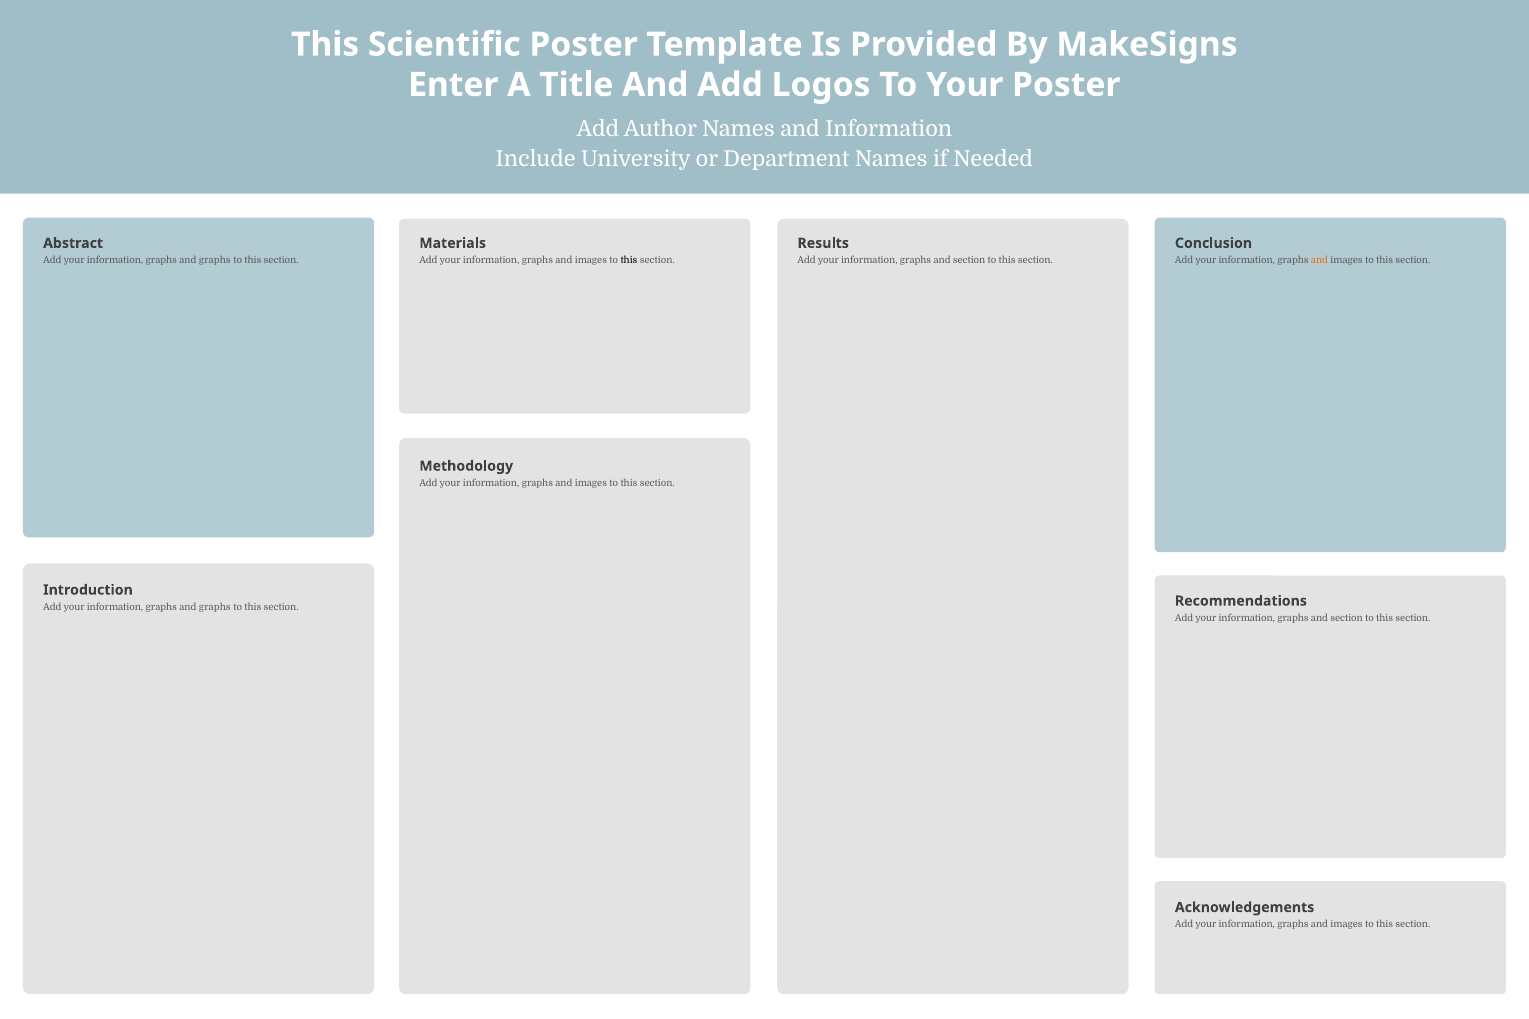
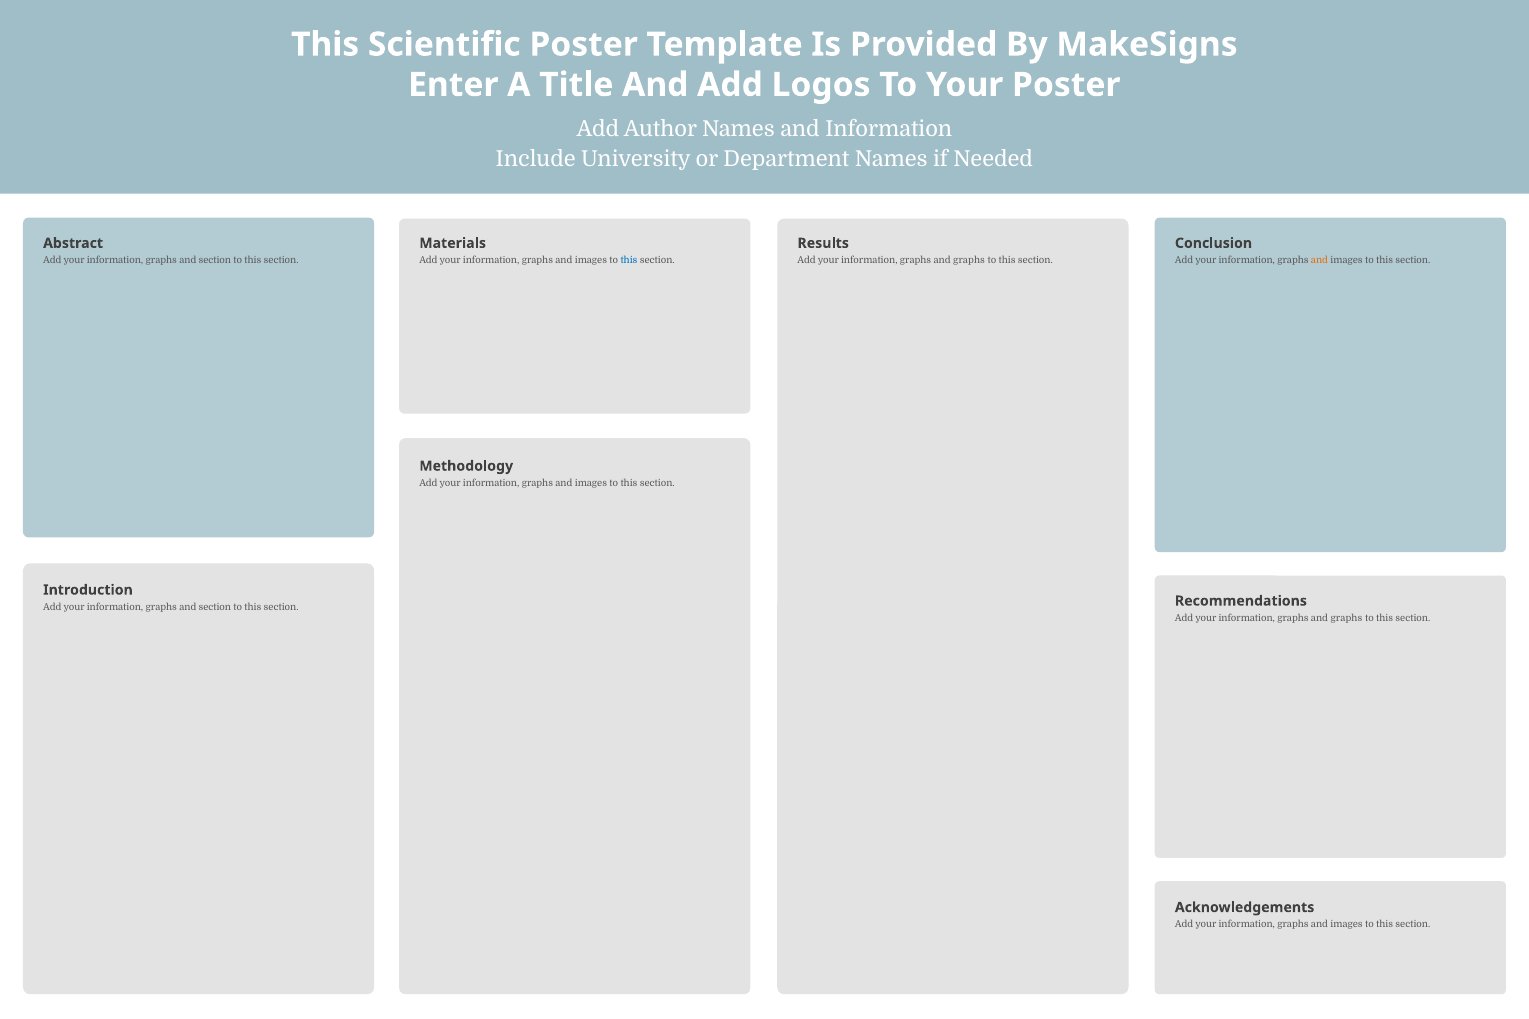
graphs at (215, 261): graphs -> section
this at (629, 261) colour: black -> blue
section at (969, 261): section -> graphs
graphs at (215, 608): graphs -> section
section at (1347, 619): section -> graphs
